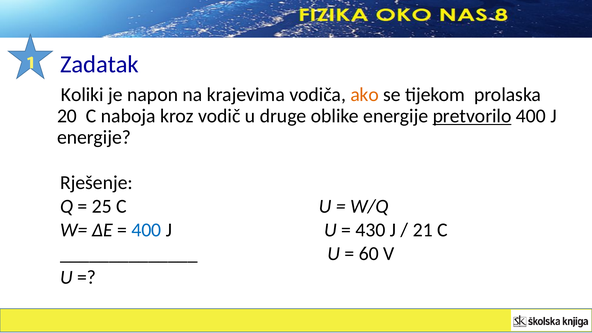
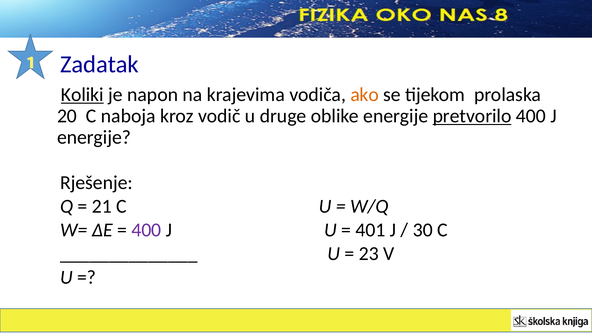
Koliki underline: none -> present
25: 25 -> 21
400 at (146, 230) colour: blue -> purple
430: 430 -> 401
21: 21 -> 30
60: 60 -> 23
